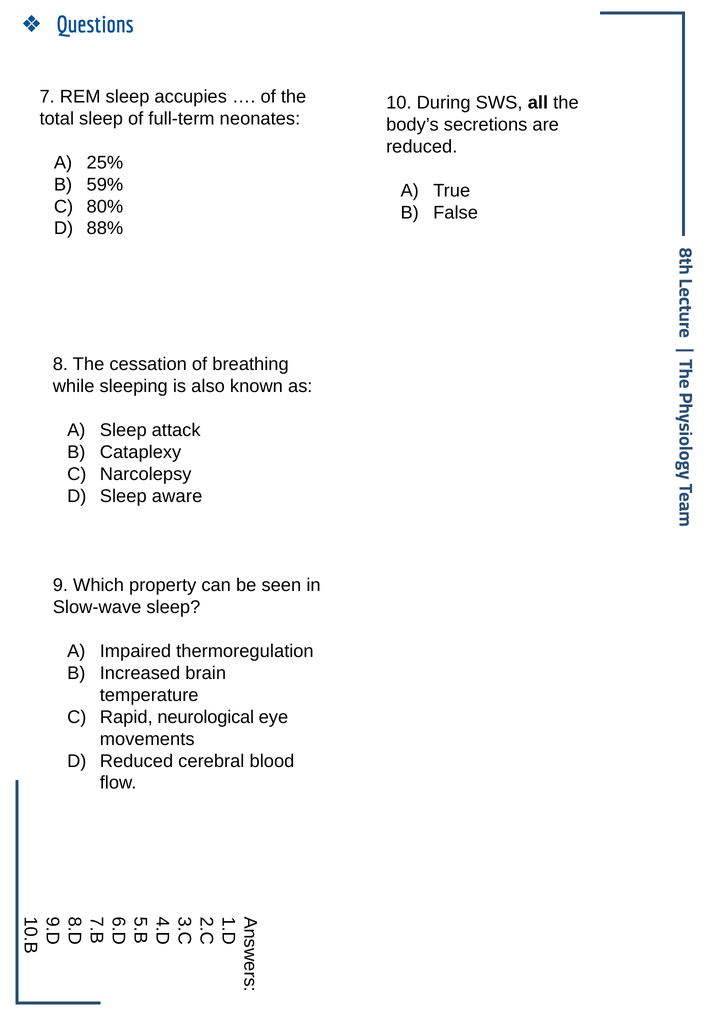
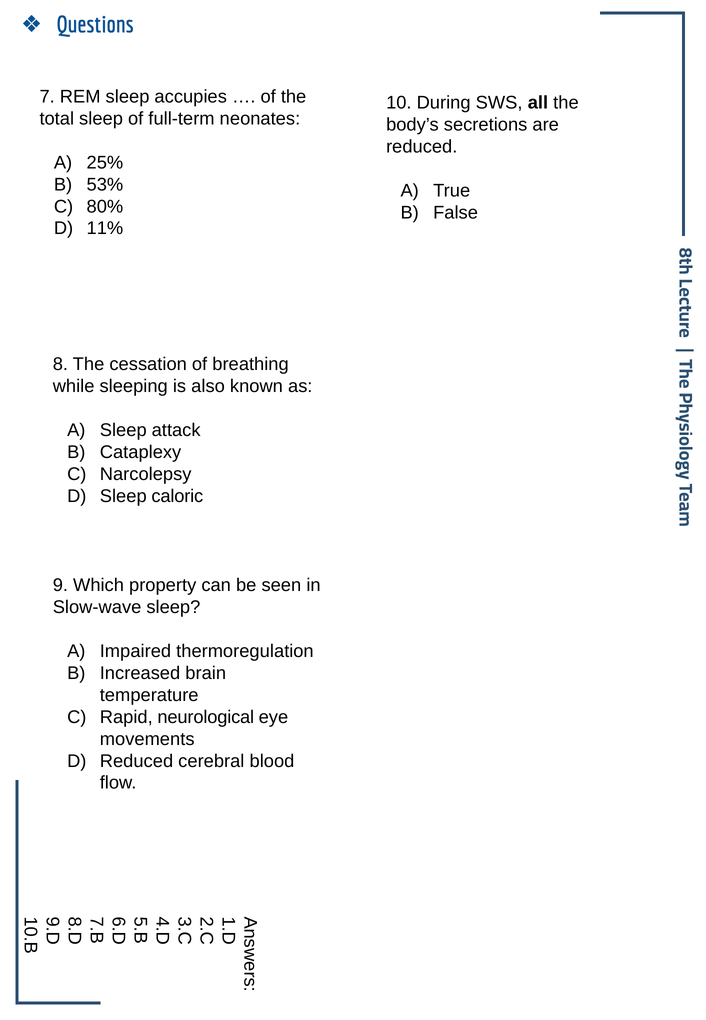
59%: 59% -> 53%
88%: 88% -> 11%
aware: aware -> caloric
